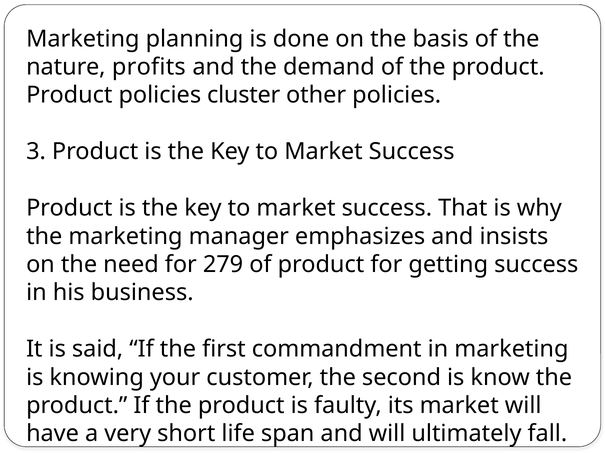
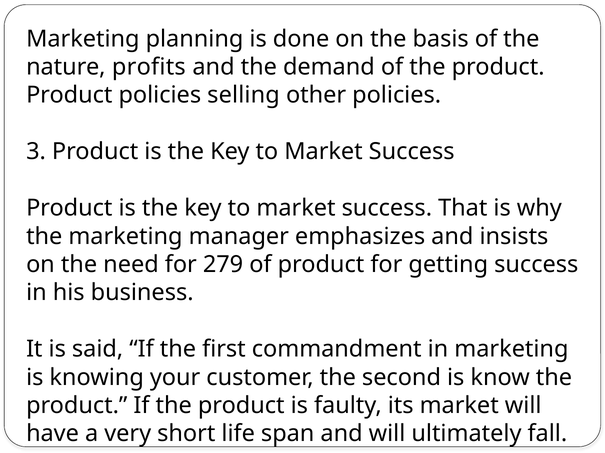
cluster: cluster -> selling
